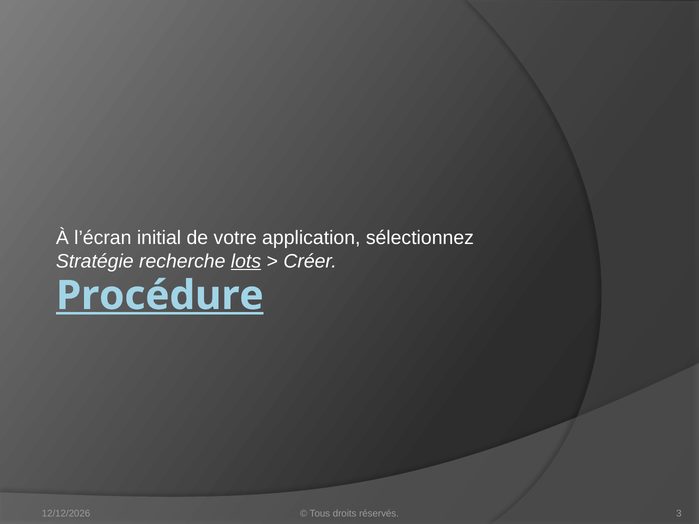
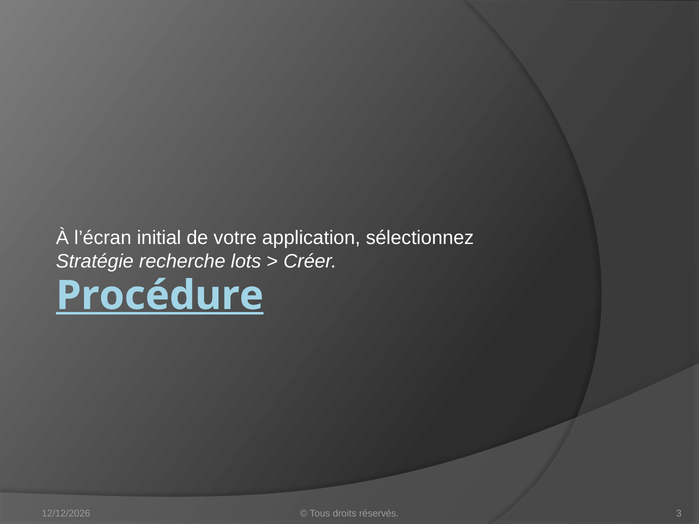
lots underline: present -> none
